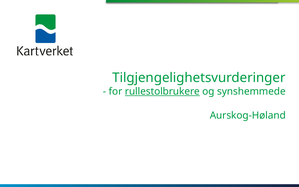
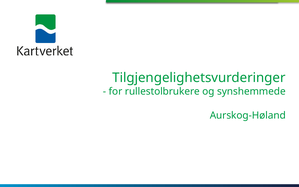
rullestolbrukere underline: present -> none
